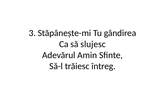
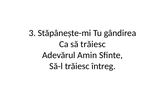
să slujesc: slujesc -> trăiesc
